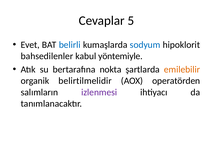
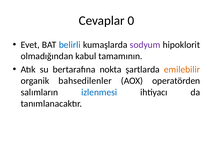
5: 5 -> 0
sodyum colour: blue -> purple
bahsedilenler: bahsedilenler -> olmadığından
yöntemiyle: yöntemiyle -> tamamının
belirtilmelidir: belirtilmelidir -> bahsedilenler
izlenmesi colour: purple -> blue
